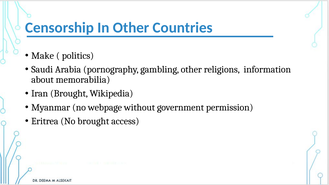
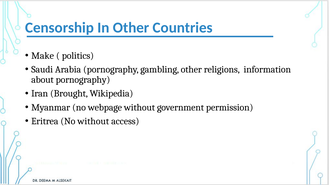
about memorabilia: memorabilia -> pornography
No brought: brought -> without
